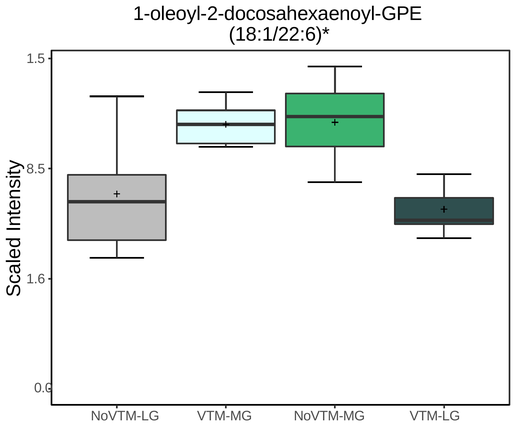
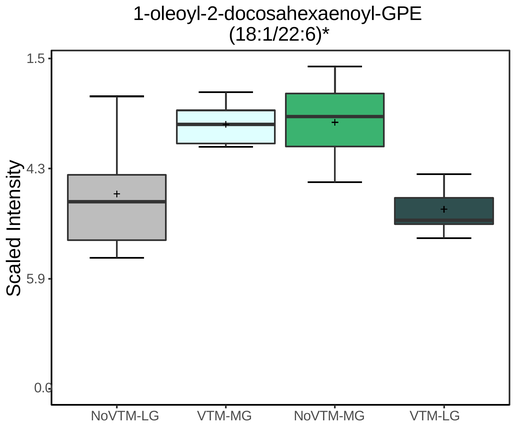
8.5: 8.5 -> 4.3
1.6: 1.6 -> 5.9
